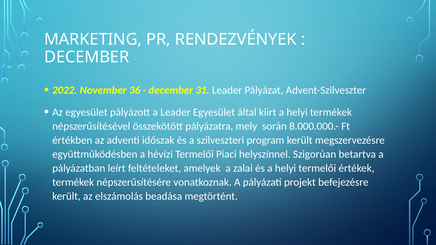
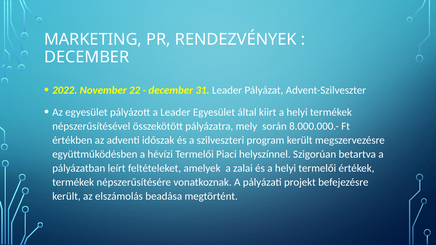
36: 36 -> 22
